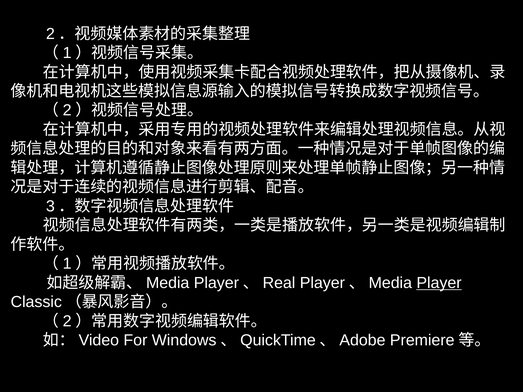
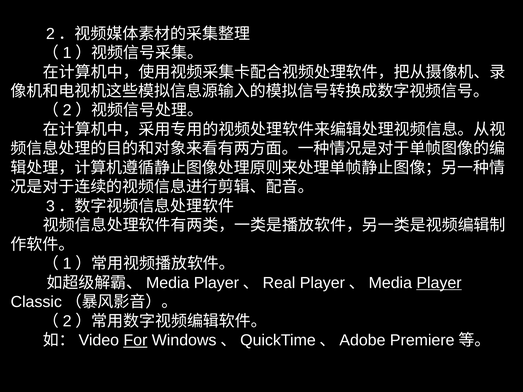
For underline: none -> present
